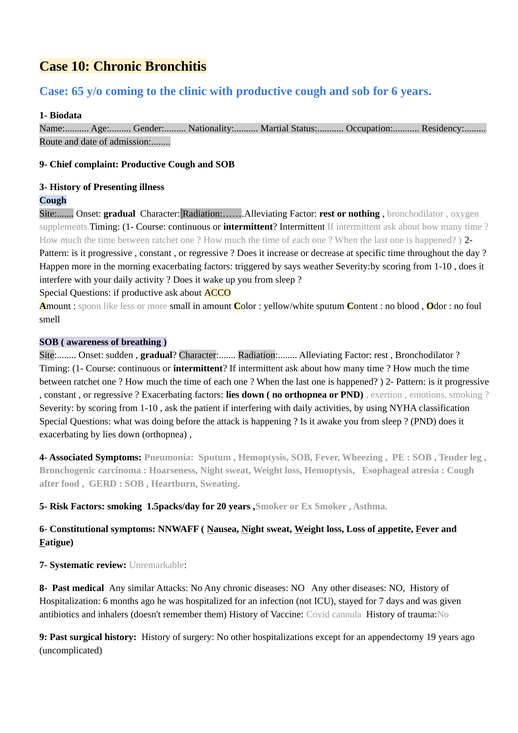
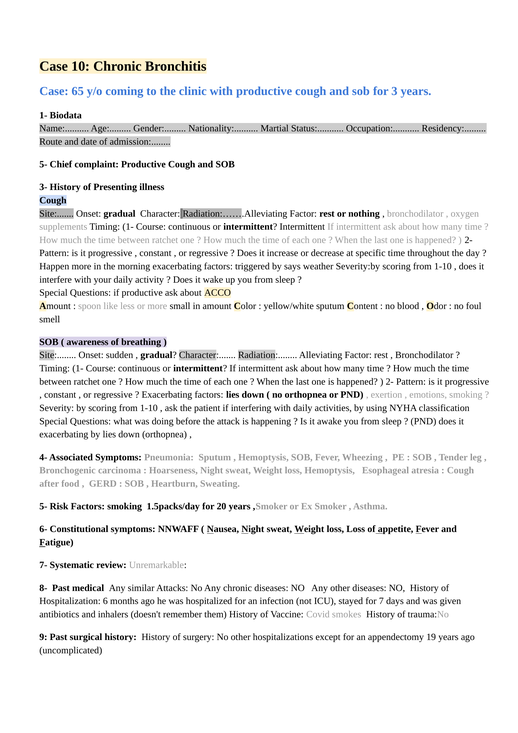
for 6: 6 -> 3
9- at (43, 164): 9- -> 5-
cannula: cannula -> smokes
